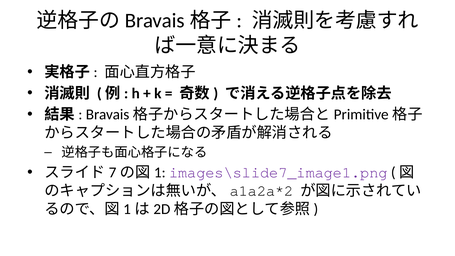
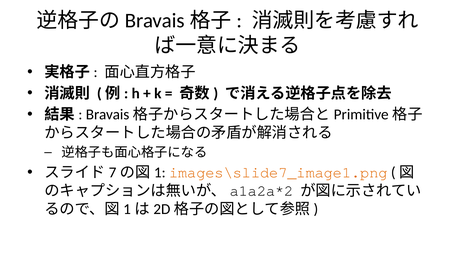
images\slide7_image1.png colour: purple -> orange
